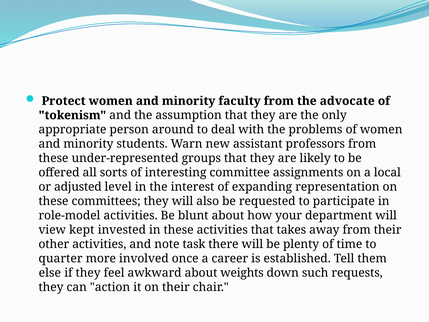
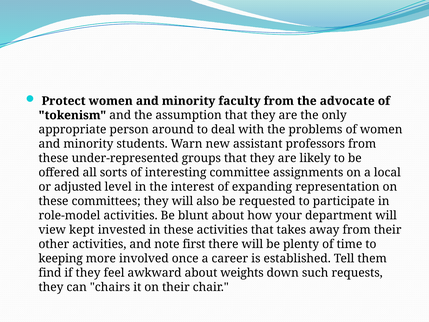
task: task -> first
quarter: quarter -> keeping
else: else -> find
action: action -> chairs
